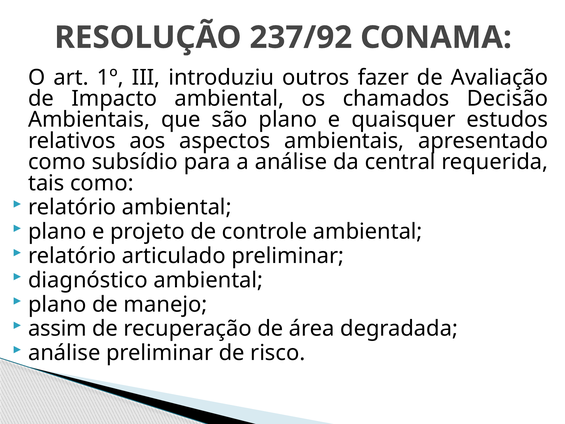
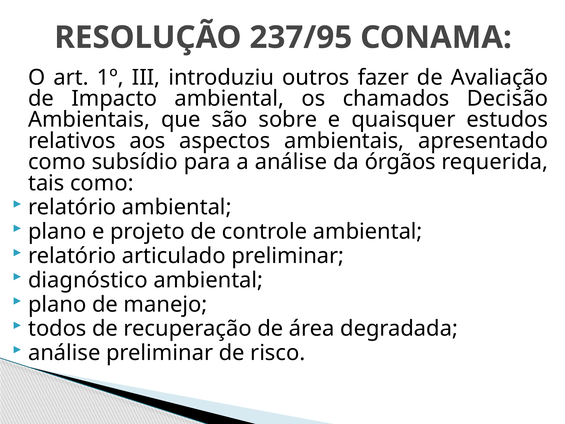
237/92: 237/92 -> 237/95
são plano: plano -> sobre
central: central -> órgãos
assim: assim -> todos
